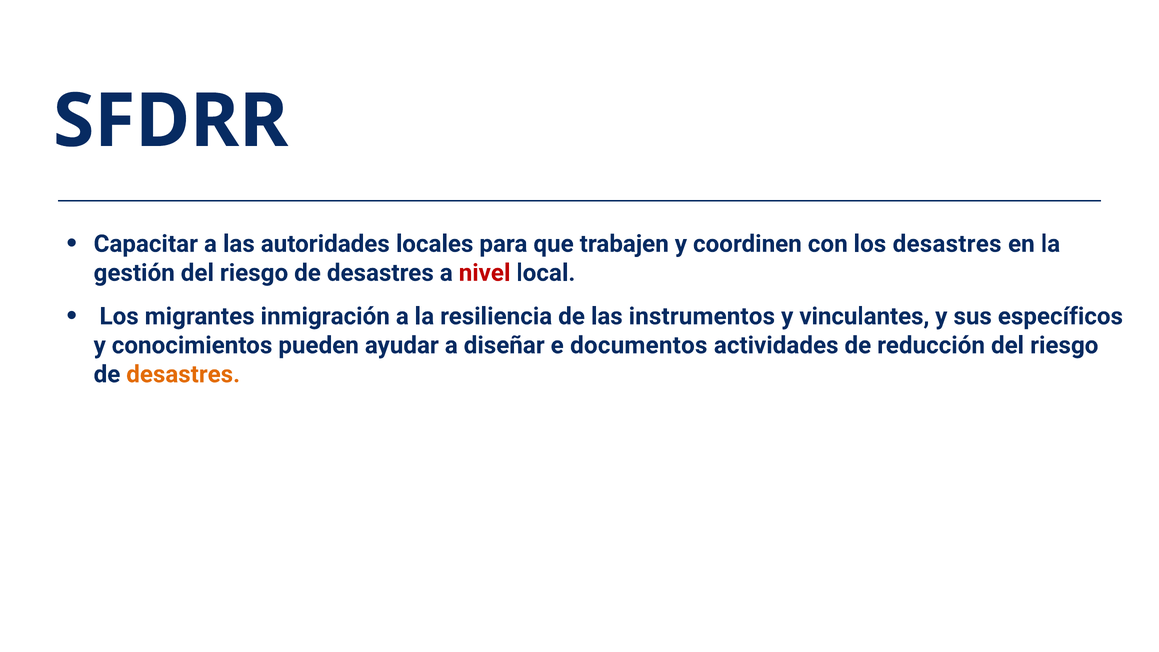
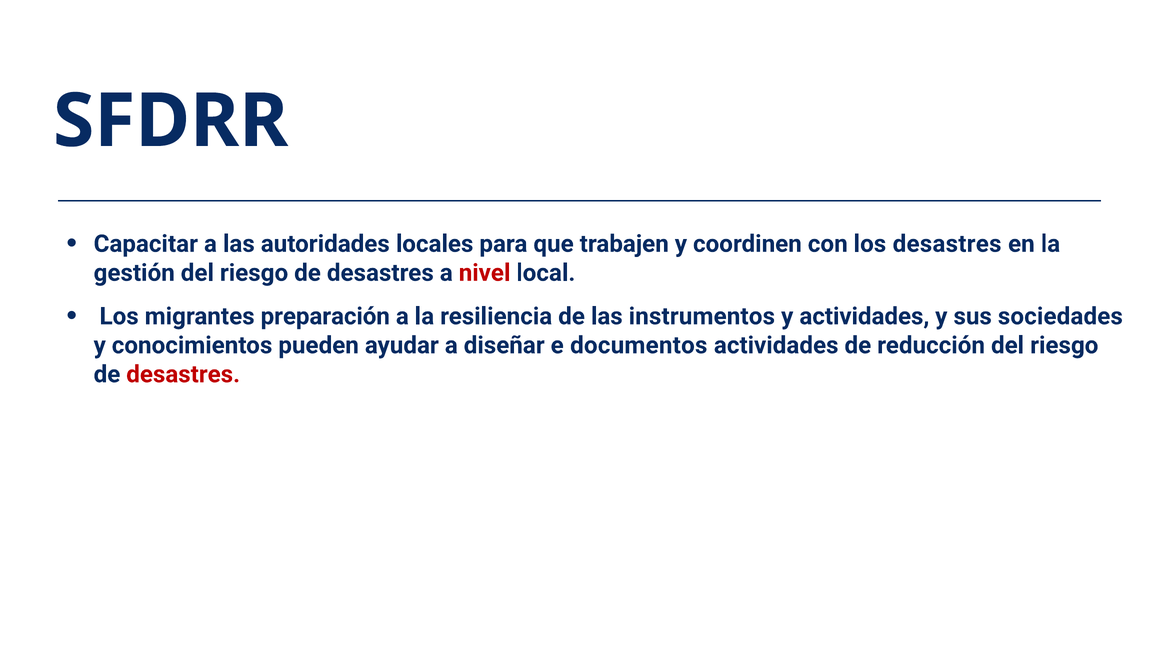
inmigración: inmigración -> preparación
y vinculantes: vinculantes -> actividades
específicos: específicos -> sociedades
desastres at (183, 374) colour: orange -> red
